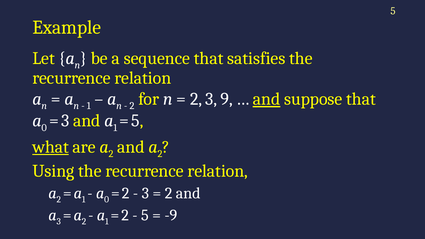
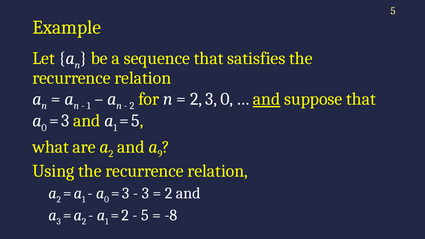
3 9: 9 -> 0
what underline: present -> none
and a 2: 2 -> 9
2 at (126, 193): 2 -> 3
-9: -9 -> -8
